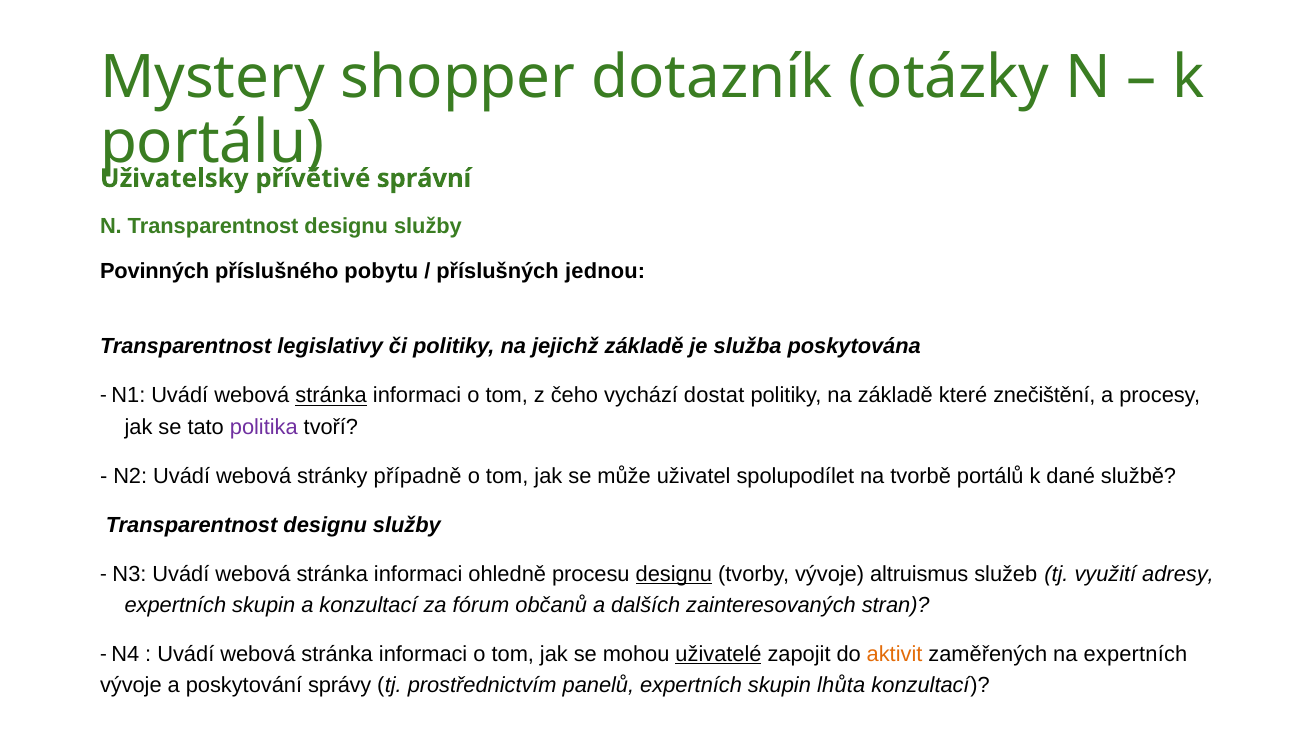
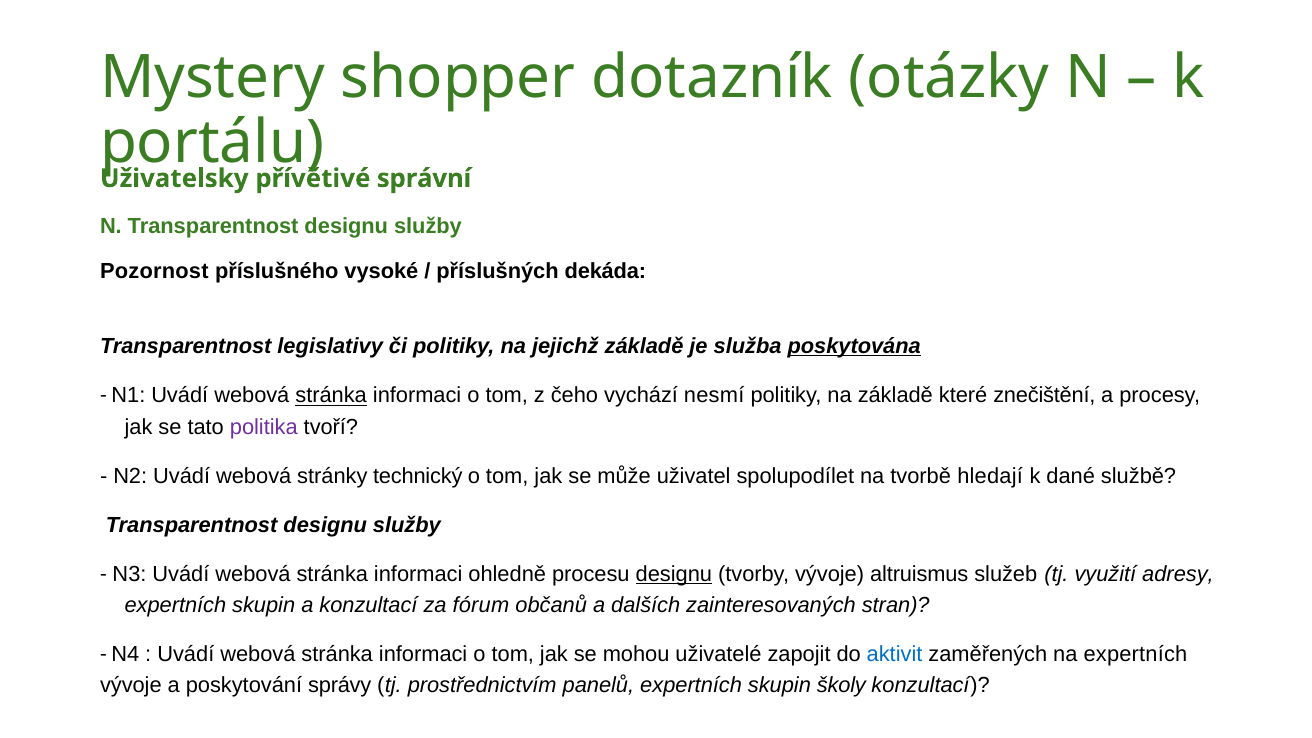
Povinných: Povinných -> Pozornost
pobytu: pobytu -> vysoké
jednou: jednou -> dekáda
poskytována underline: none -> present
dostat: dostat -> nesmí
případně: případně -> technický
portálů: portálů -> hledají
uživatelé underline: present -> none
aktivit colour: orange -> blue
lhůta: lhůta -> školy
